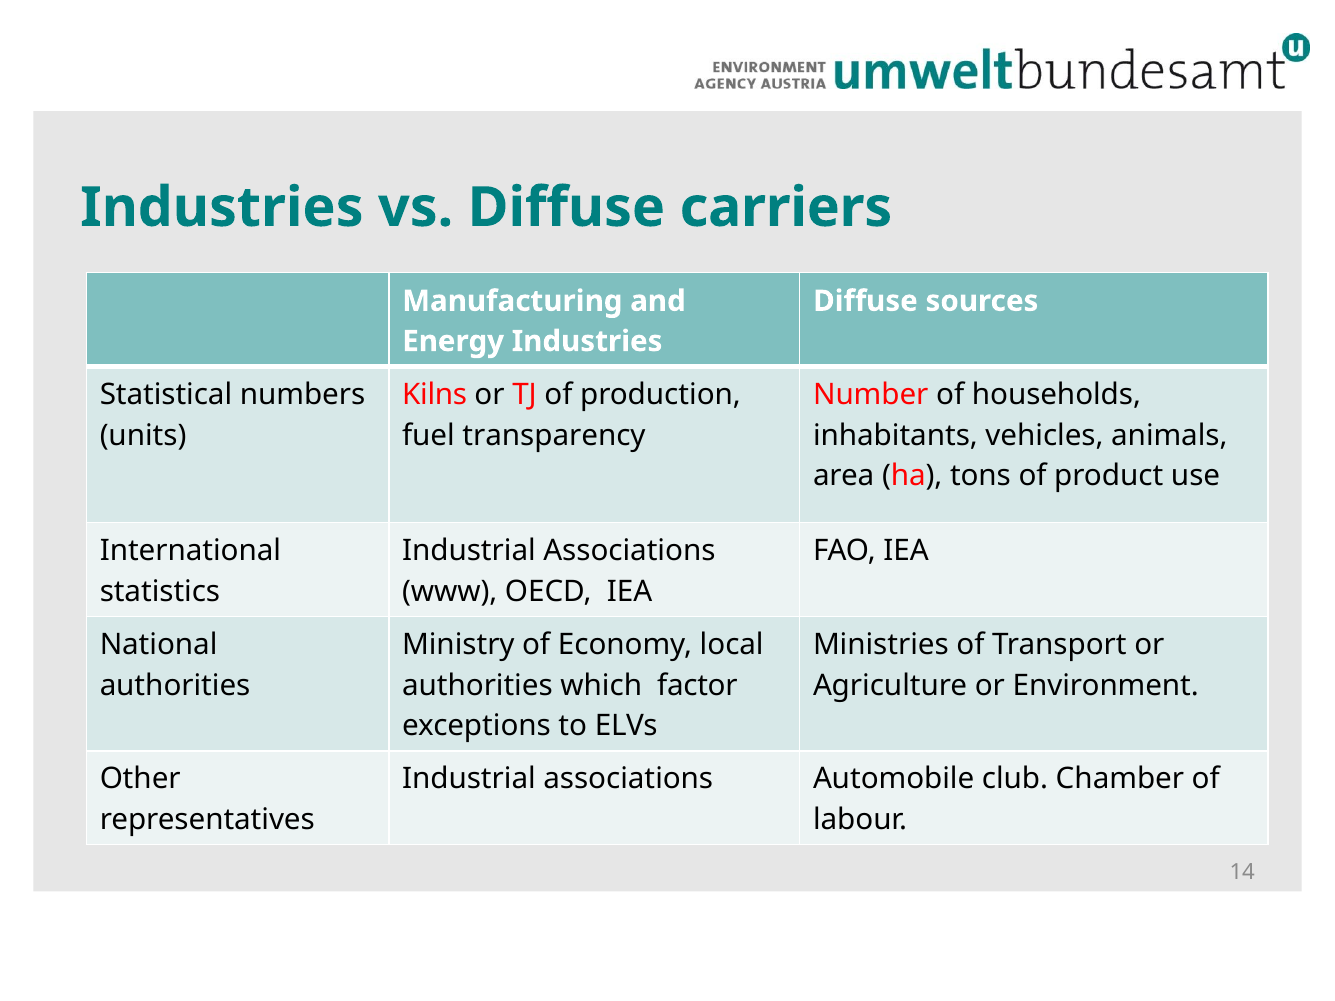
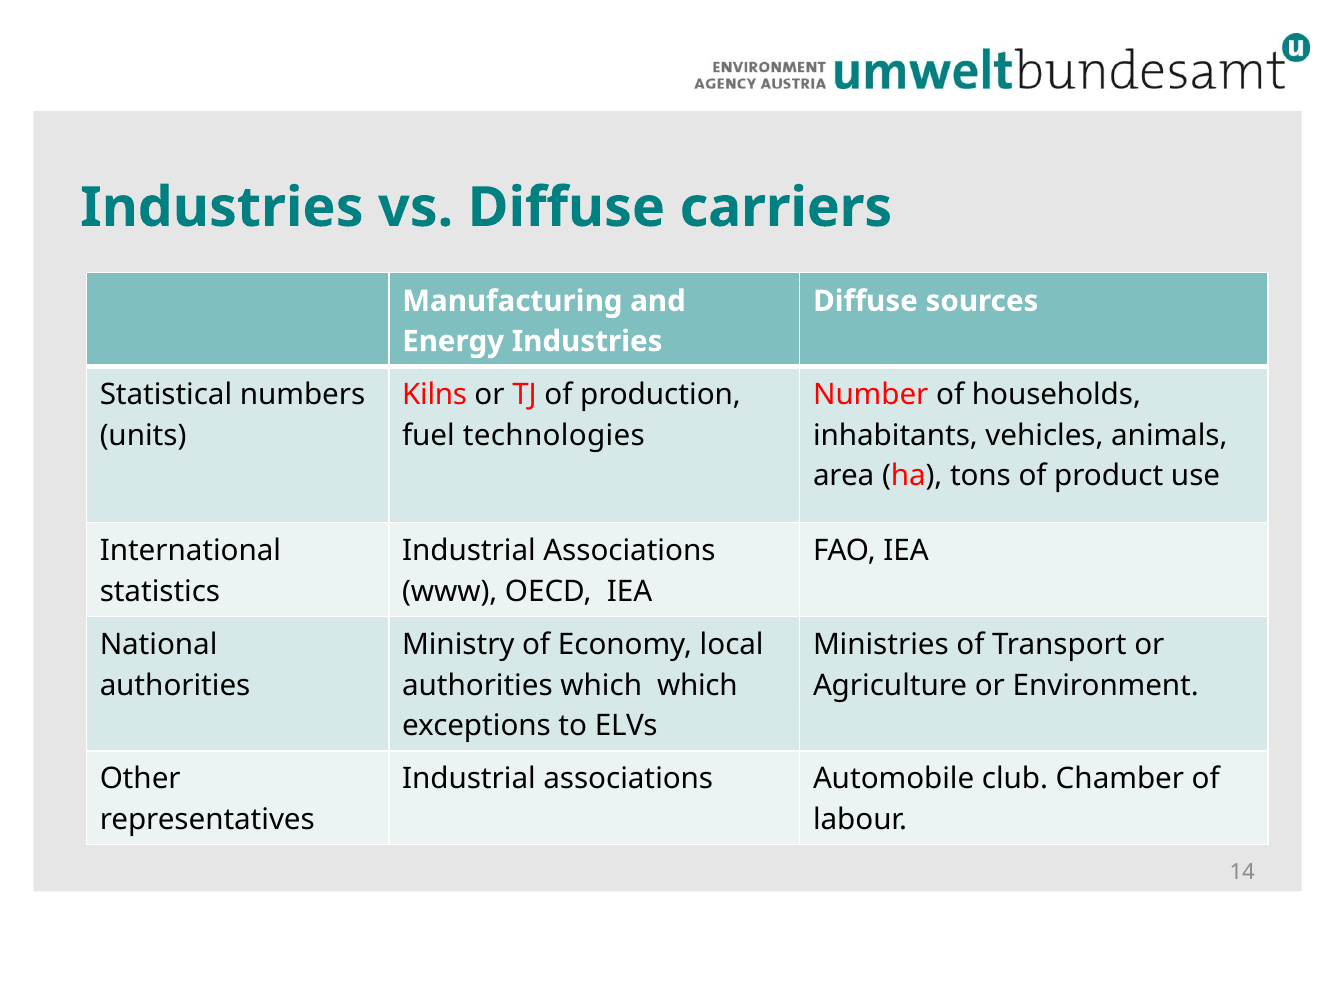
transparency: transparency -> technologies
which factor: factor -> which
